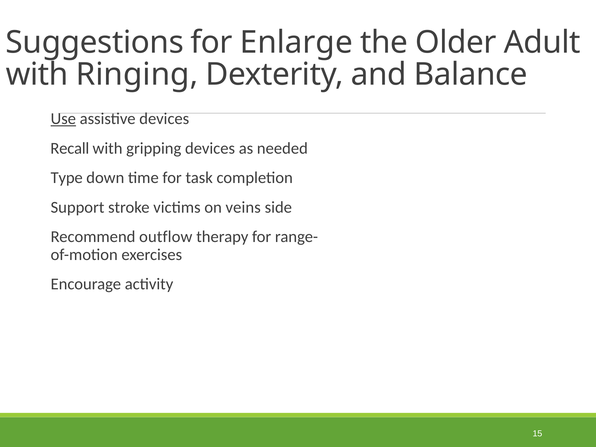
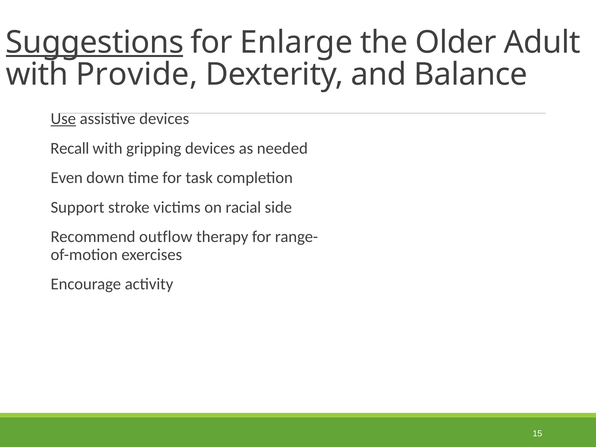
Suggestions underline: none -> present
Ringing: Ringing -> Provide
Type: Type -> Even
veins: veins -> racial
